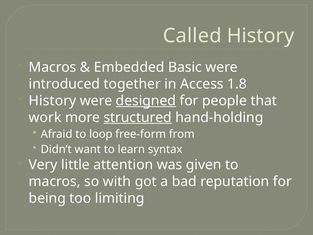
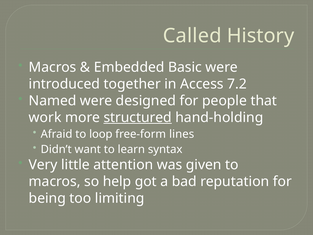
1.8: 1.8 -> 7.2
History at (52, 101): History -> Named
designed underline: present -> none
from: from -> lines
with: with -> help
